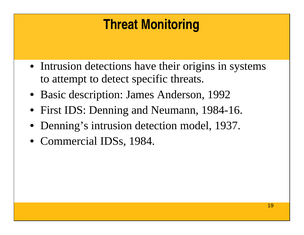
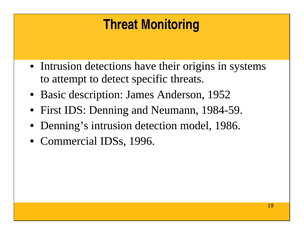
1992: 1992 -> 1952
1984-16: 1984-16 -> 1984-59
1937: 1937 -> 1986
1984: 1984 -> 1996
